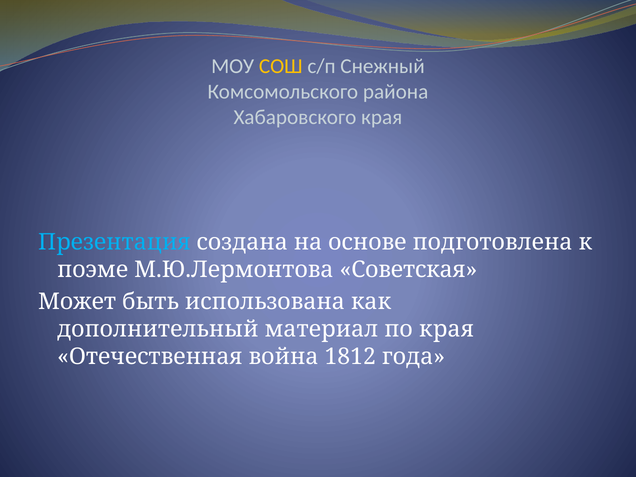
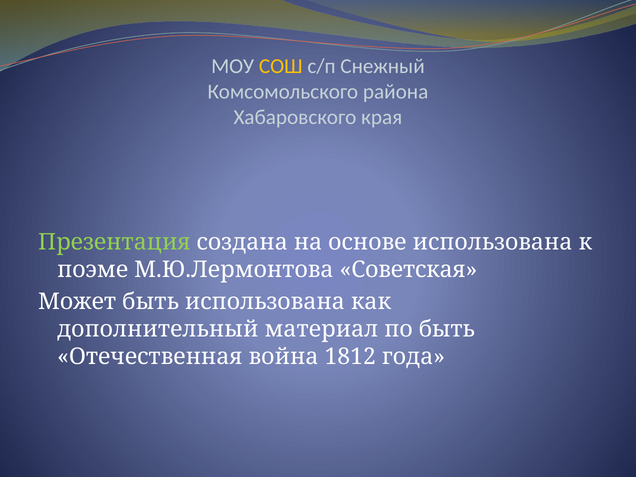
Презентация colour: light blue -> light green
основе подготовлена: подготовлена -> использована
по края: края -> быть
